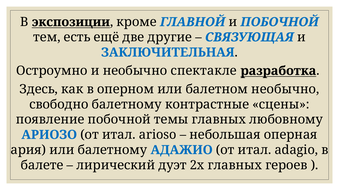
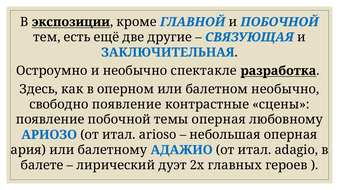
свободно балетному: балетному -> появление
темы главных: главных -> оперная
